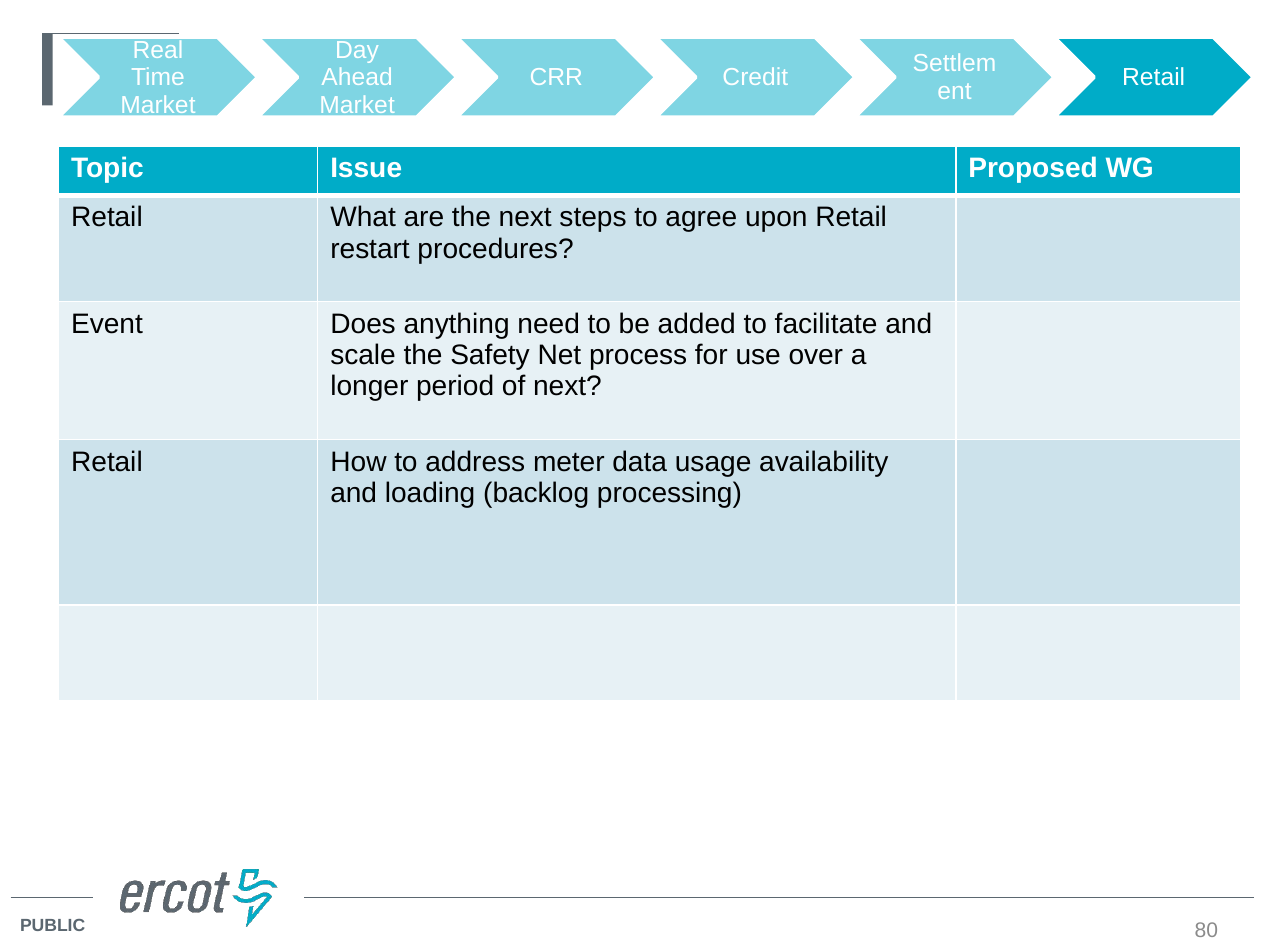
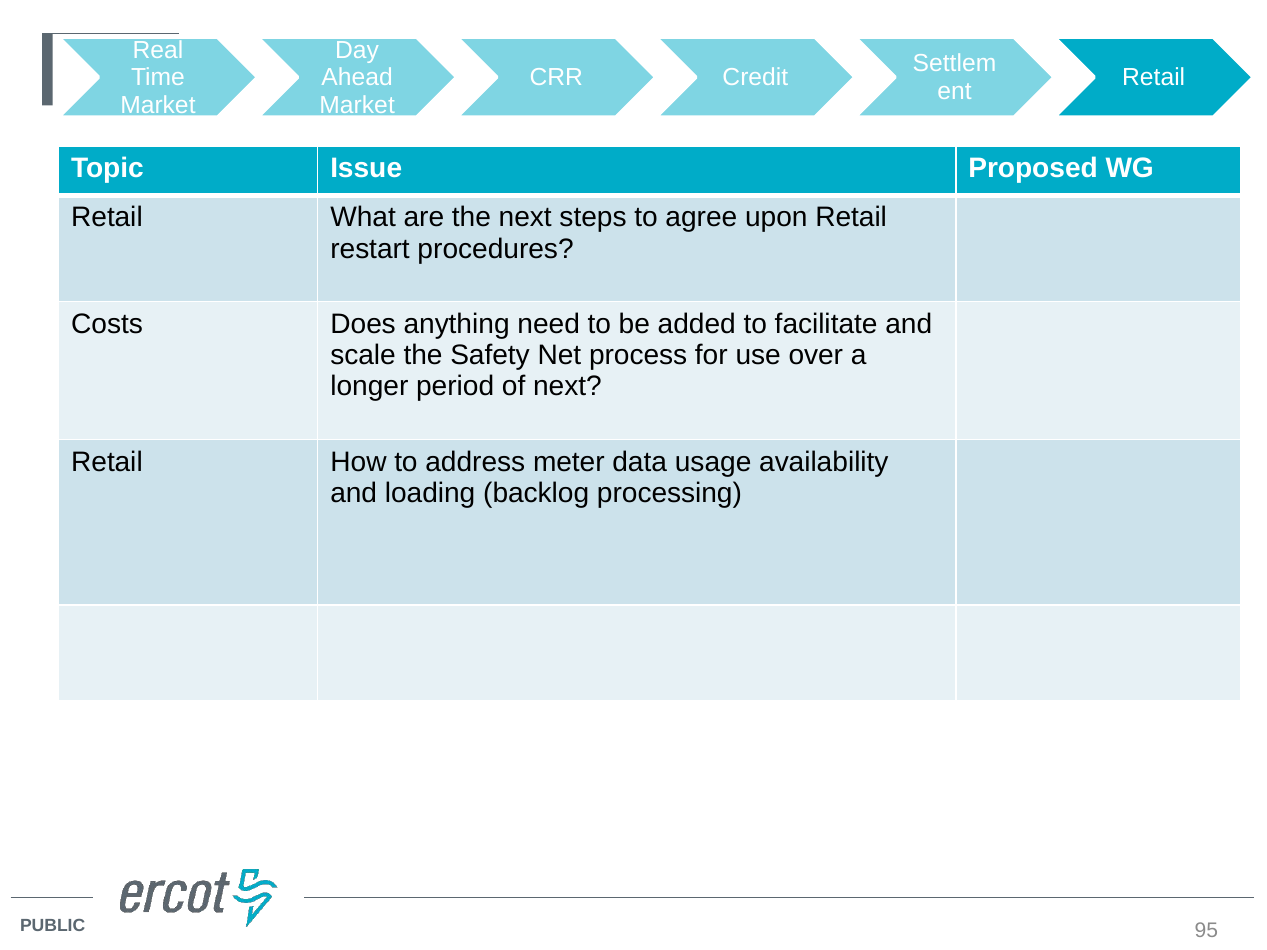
Event: Event -> Costs
80: 80 -> 95
